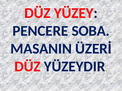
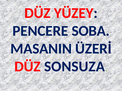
YÜZEYDIR: YÜZEYDIR -> SONSUZA
